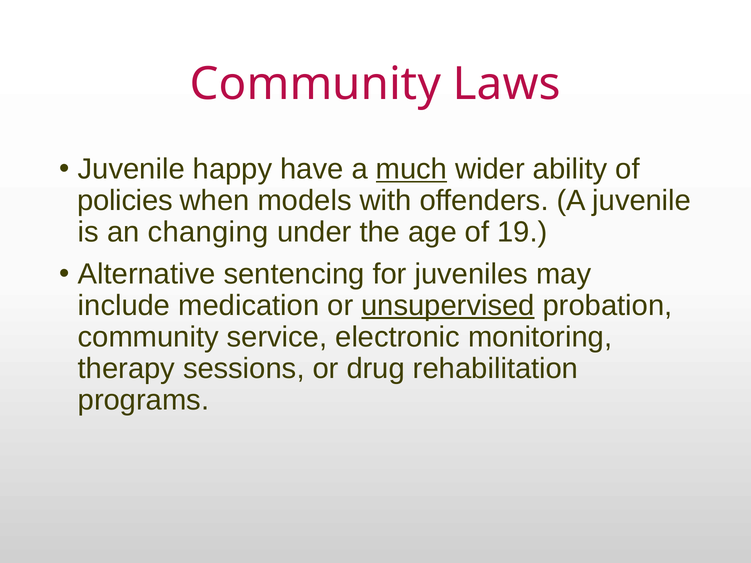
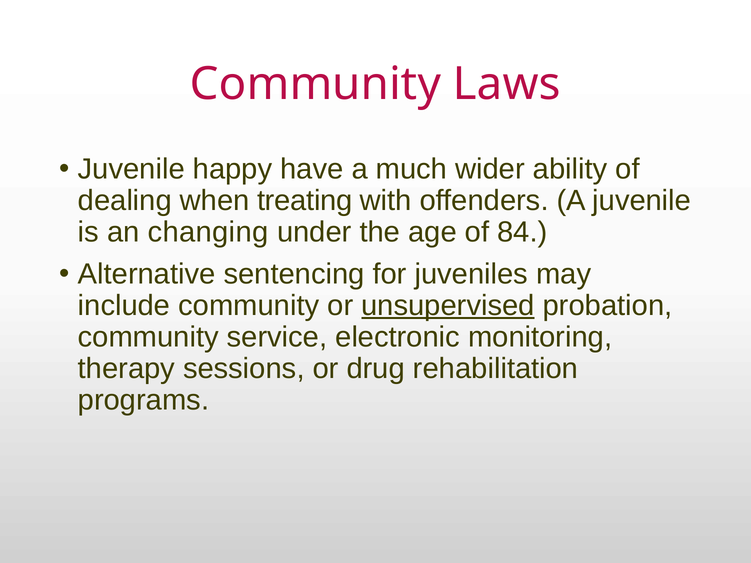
much underline: present -> none
policies: policies -> dealing
models: models -> treating
19: 19 -> 84
include medication: medication -> community
